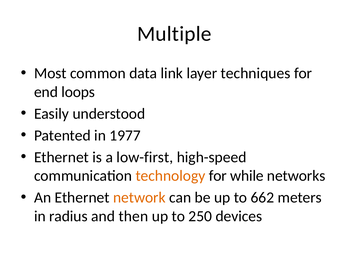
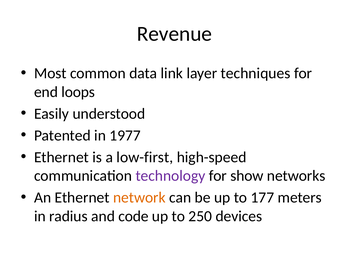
Multiple: Multiple -> Revenue
technology colour: orange -> purple
while: while -> show
662: 662 -> 177
then: then -> code
